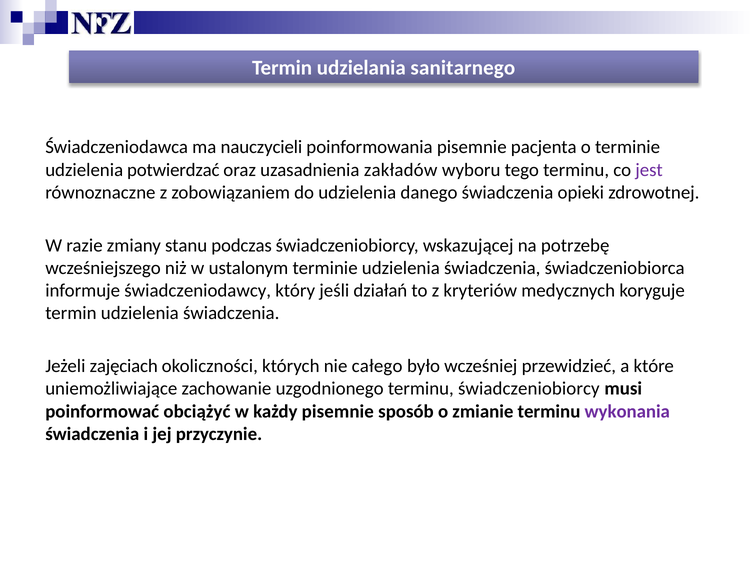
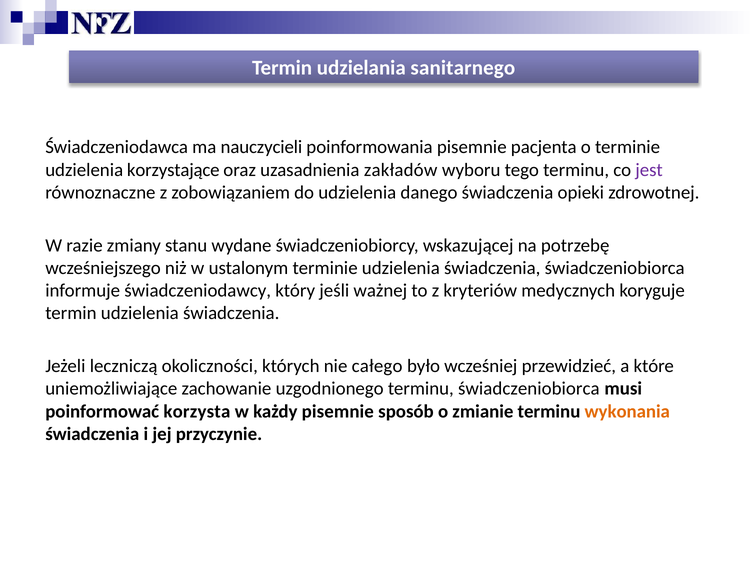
potwierdzać: potwierdzać -> korzystające
podczas: podczas -> wydane
działań: działań -> ważnej
zajęciach: zajęciach -> leczniczą
terminu świadczeniobiorcy: świadczeniobiorcy -> świadczeniobiorca
obciążyć: obciążyć -> korzysta
wykonania colour: purple -> orange
